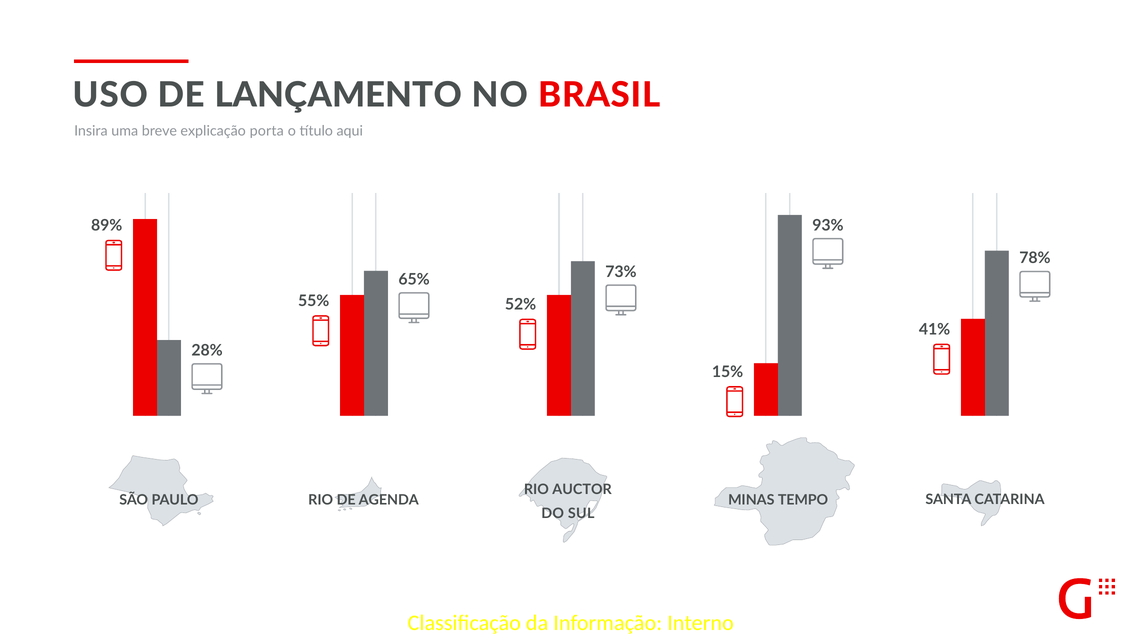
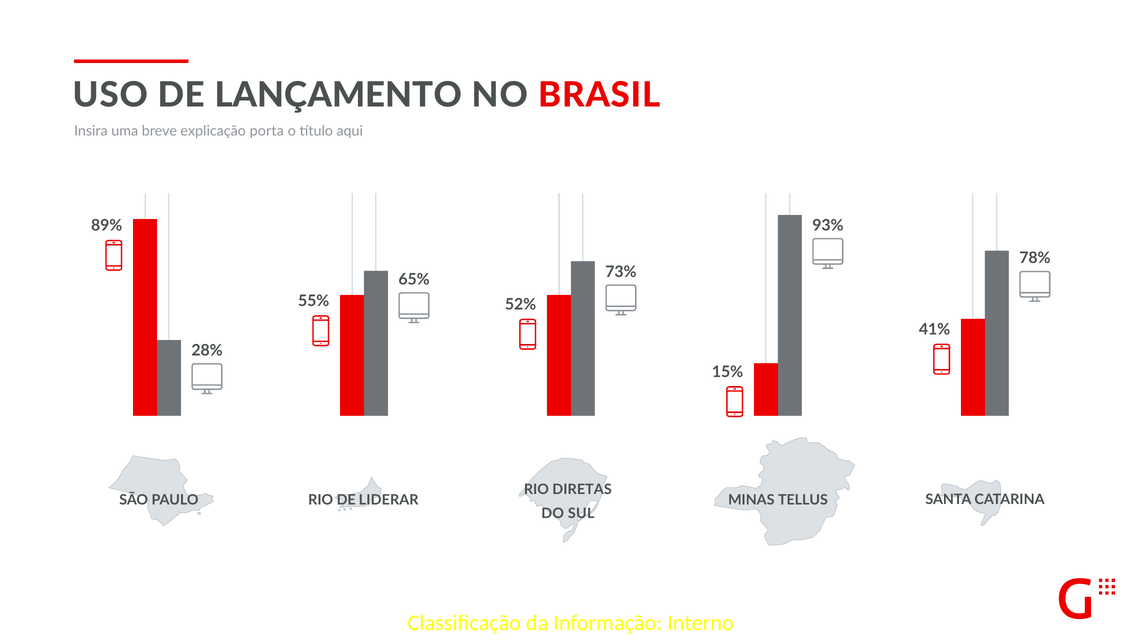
AUCTOR: AUCTOR -> DIRETAS
AGENDA: AGENDA -> LIDERAR
TEMPO: TEMPO -> TELLUS
